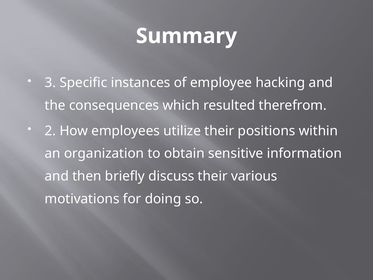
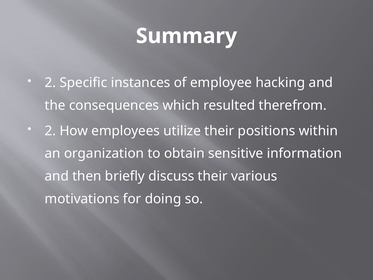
3 at (50, 83): 3 -> 2
